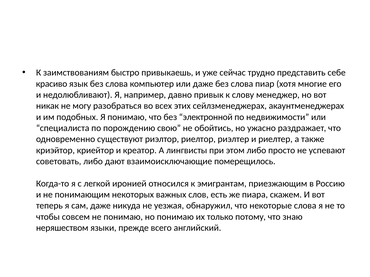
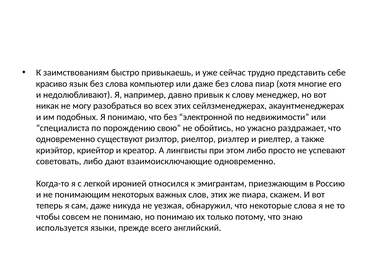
взаимоисключающие померещилось: померещилось -> одновременно
слов есть: есть -> этих
неряшеством: неряшеством -> используется
